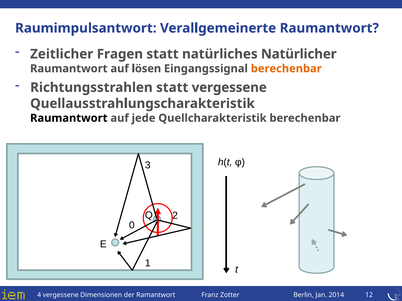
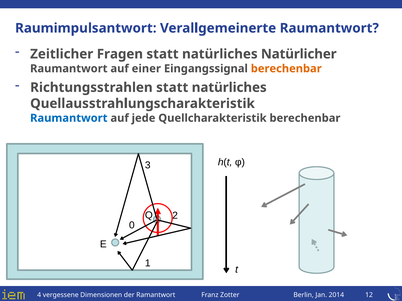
lösen: lösen -> einer
Richtungsstrahlen statt vergessene: vergessene -> natürliches
Raumantwort at (69, 118) colour: black -> blue
